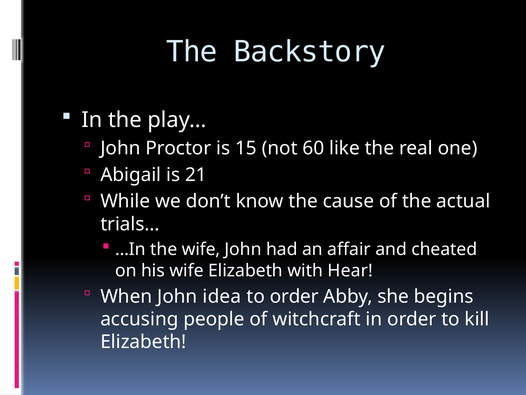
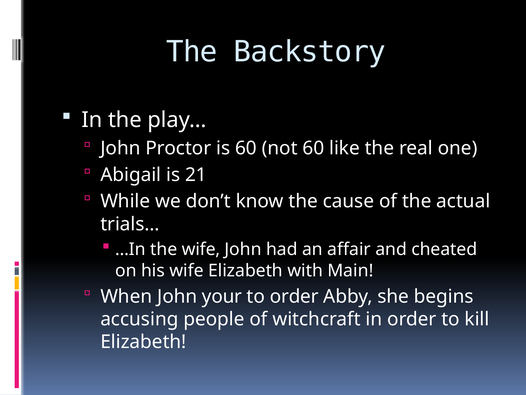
is 15: 15 -> 60
Hear: Hear -> Main
idea: idea -> your
